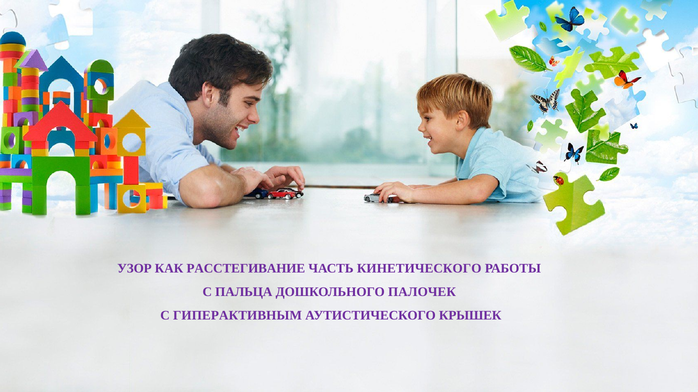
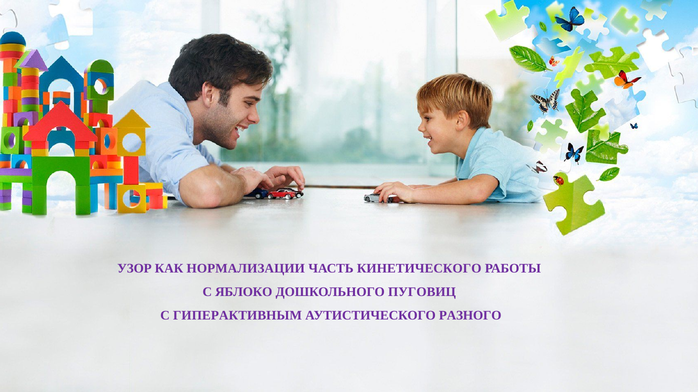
РАССТЕГИВАНИЕ: РАССТЕГИВАНИЕ -> НОРМАЛИЗАЦИИ
ПАЛЬЦА: ПАЛЬЦА -> ЯБЛОКО
ПАЛОЧЕК: ПАЛОЧЕК -> ПУГОВИЦ
КРЫШЕК: КРЫШЕК -> РАЗНОГО
